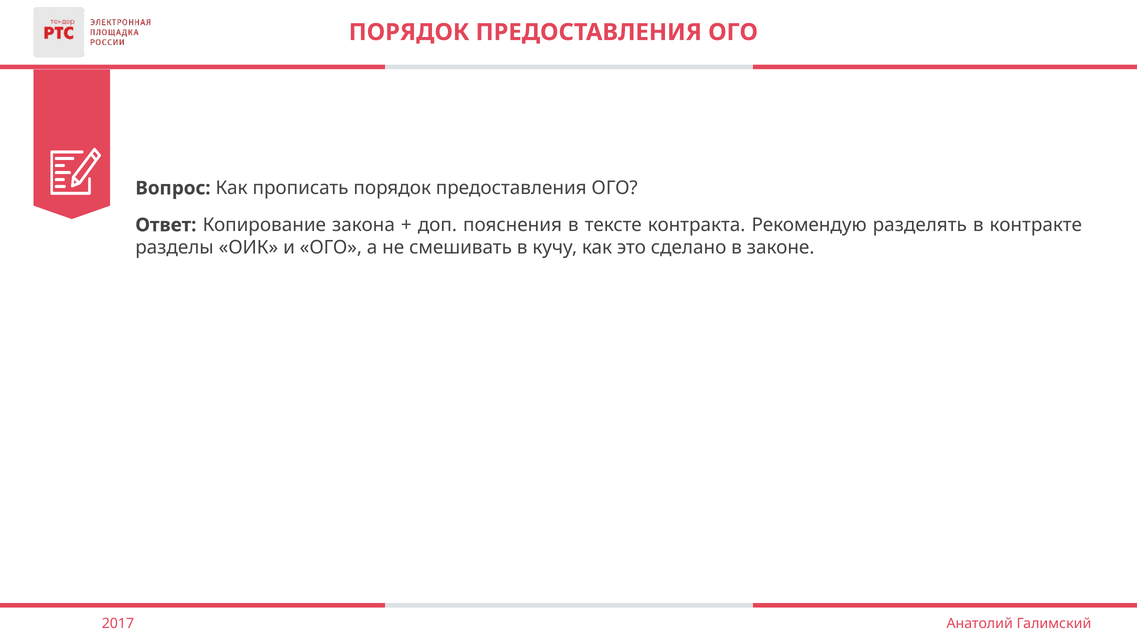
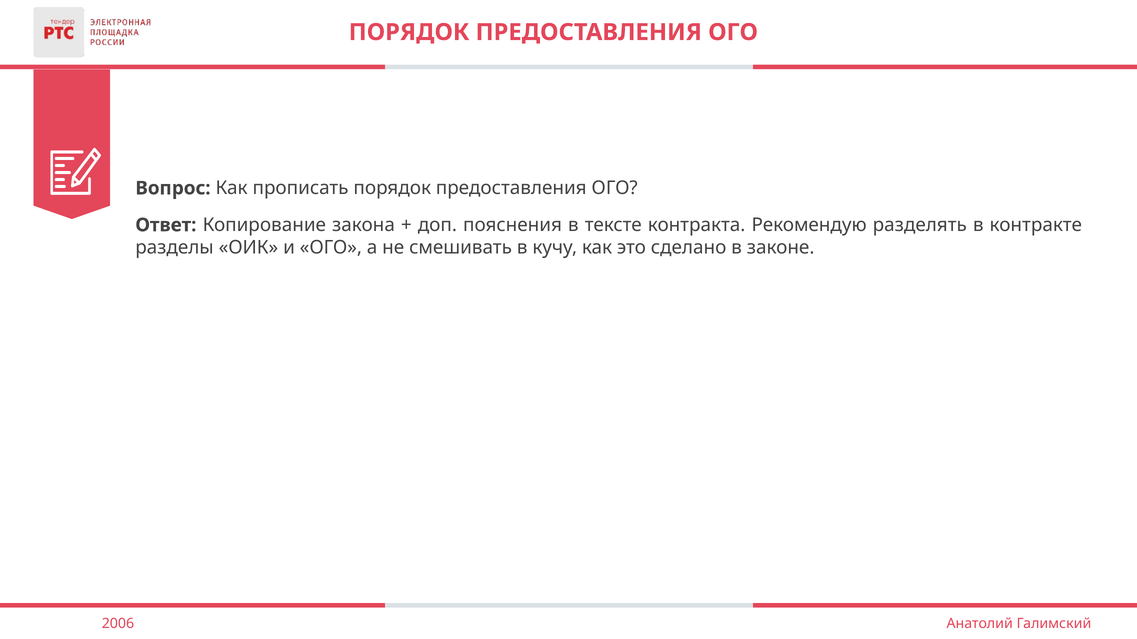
2017: 2017 -> 2006
